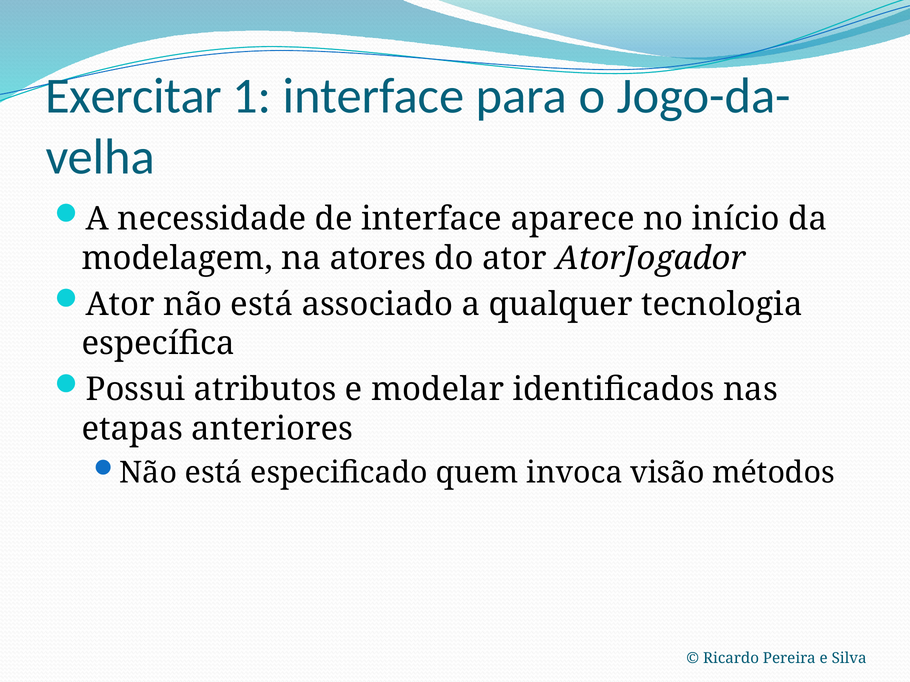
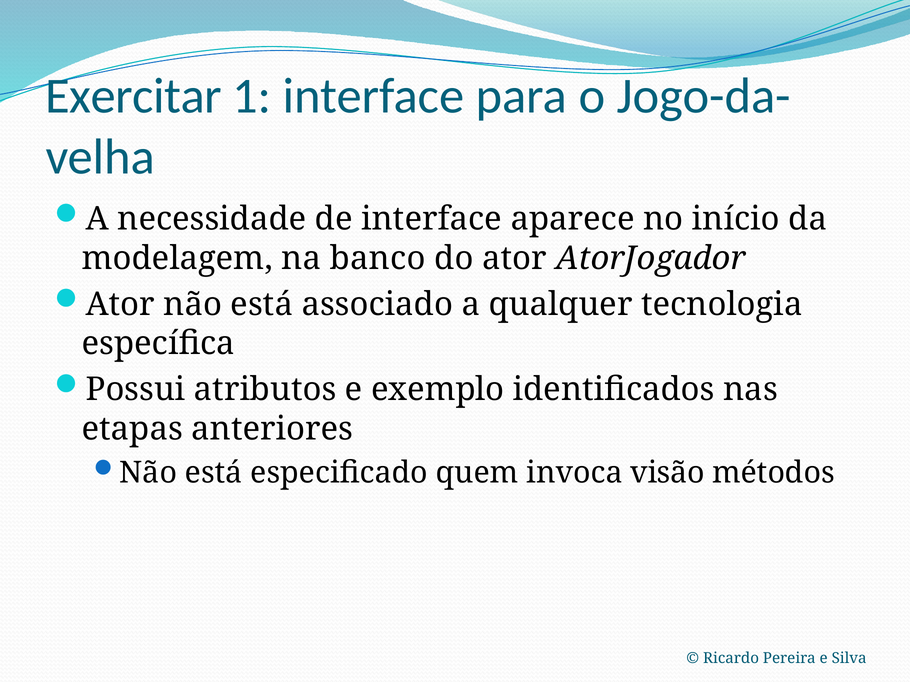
atores: atores -> banco
modelar: modelar -> exemplo
